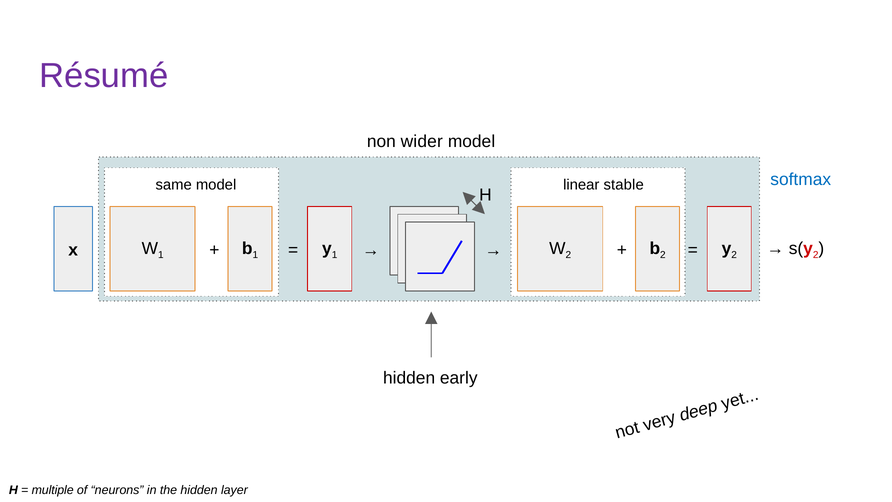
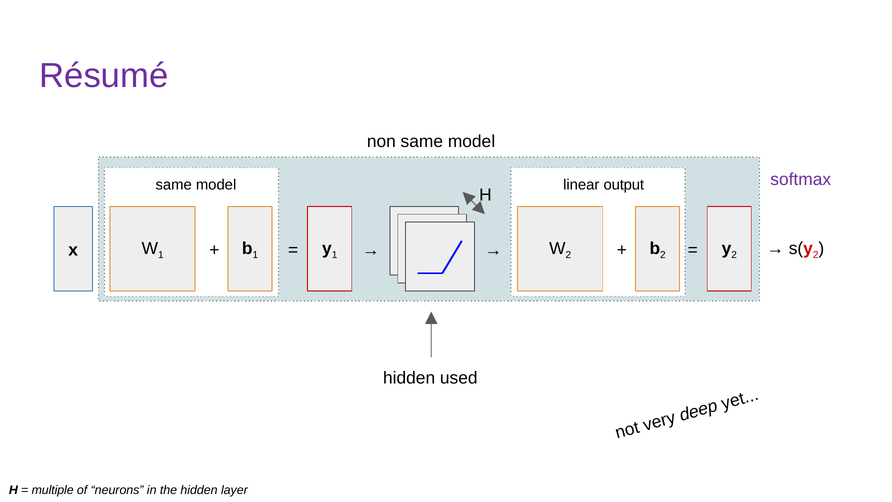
non wider: wider -> same
stable: stable -> output
softmax colour: blue -> purple
early: early -> used
